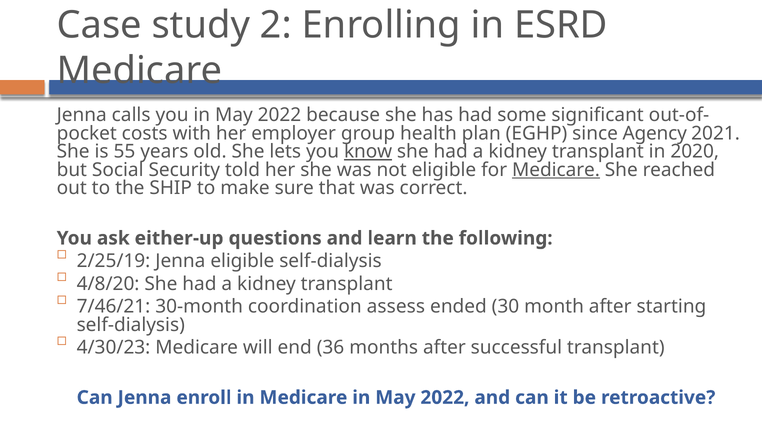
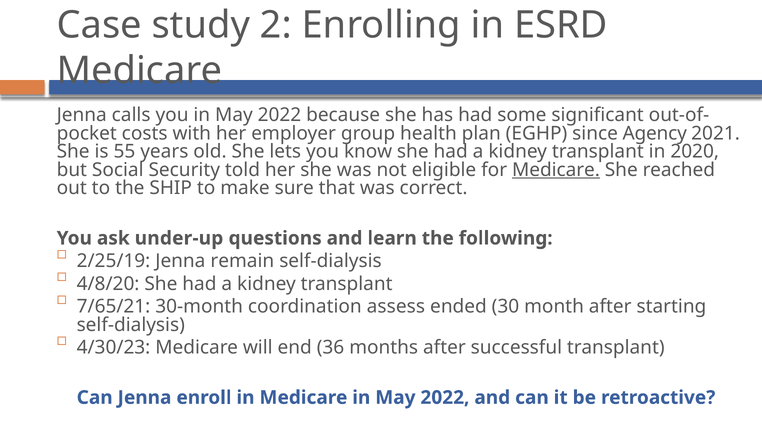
know underline: present -> none
either-up: either-up -> under-up
Jenna eligible: eligible -> remain
7/46/21: 7/46/21 -> 7/65/21
